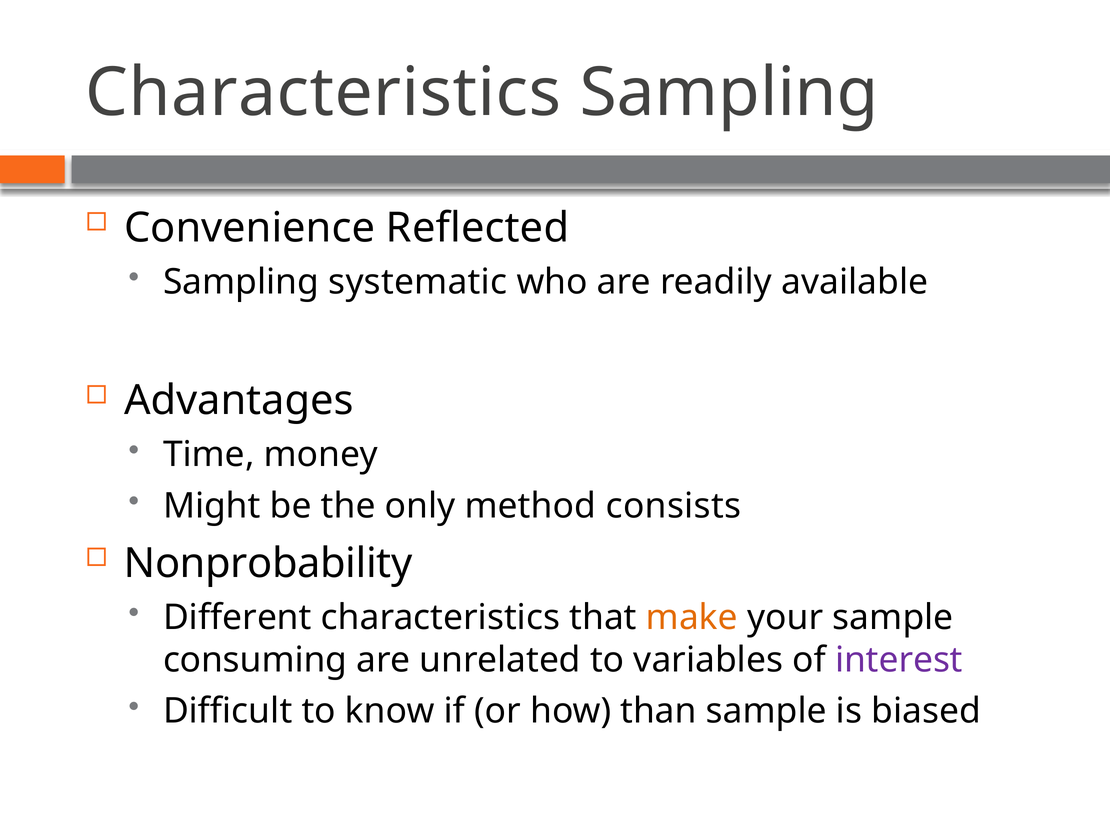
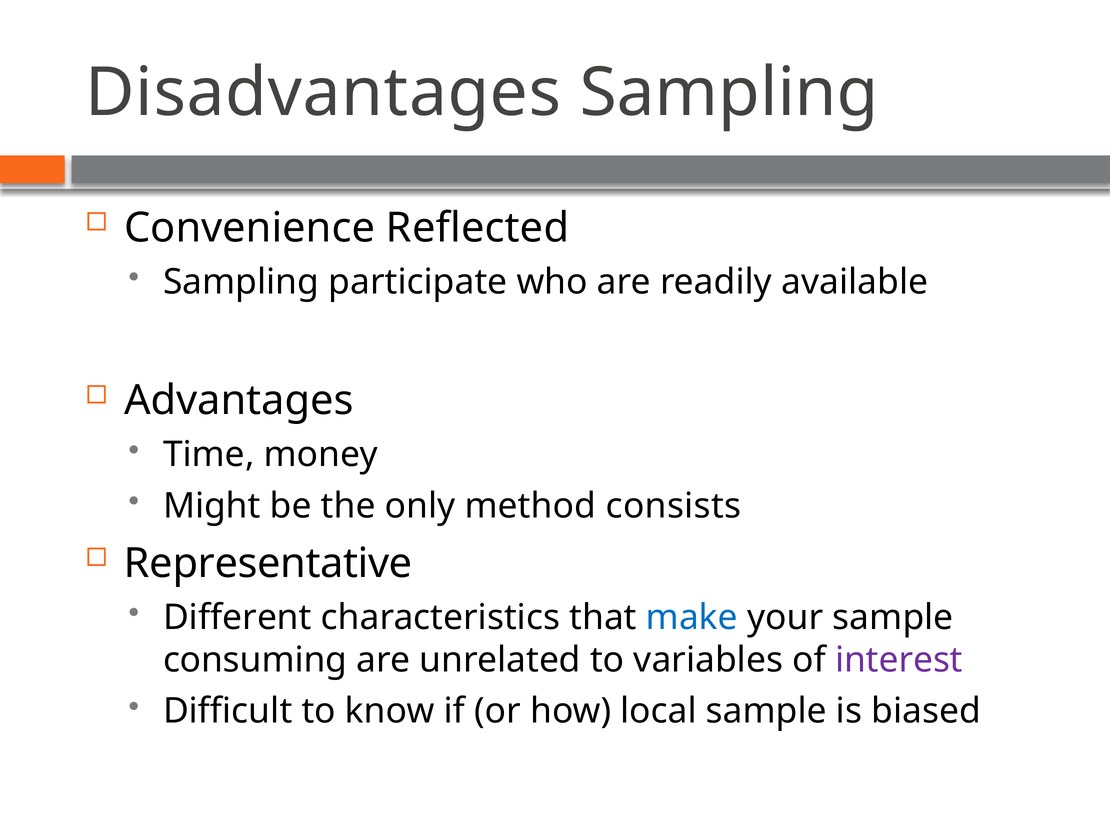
Characteristics at (323, 93): Characteristics -> Disadvantages
systematic: systematic -> participate
Nonprobability: Nonprobability -> Representative
make colour: orange -> blue
than: than -> local
